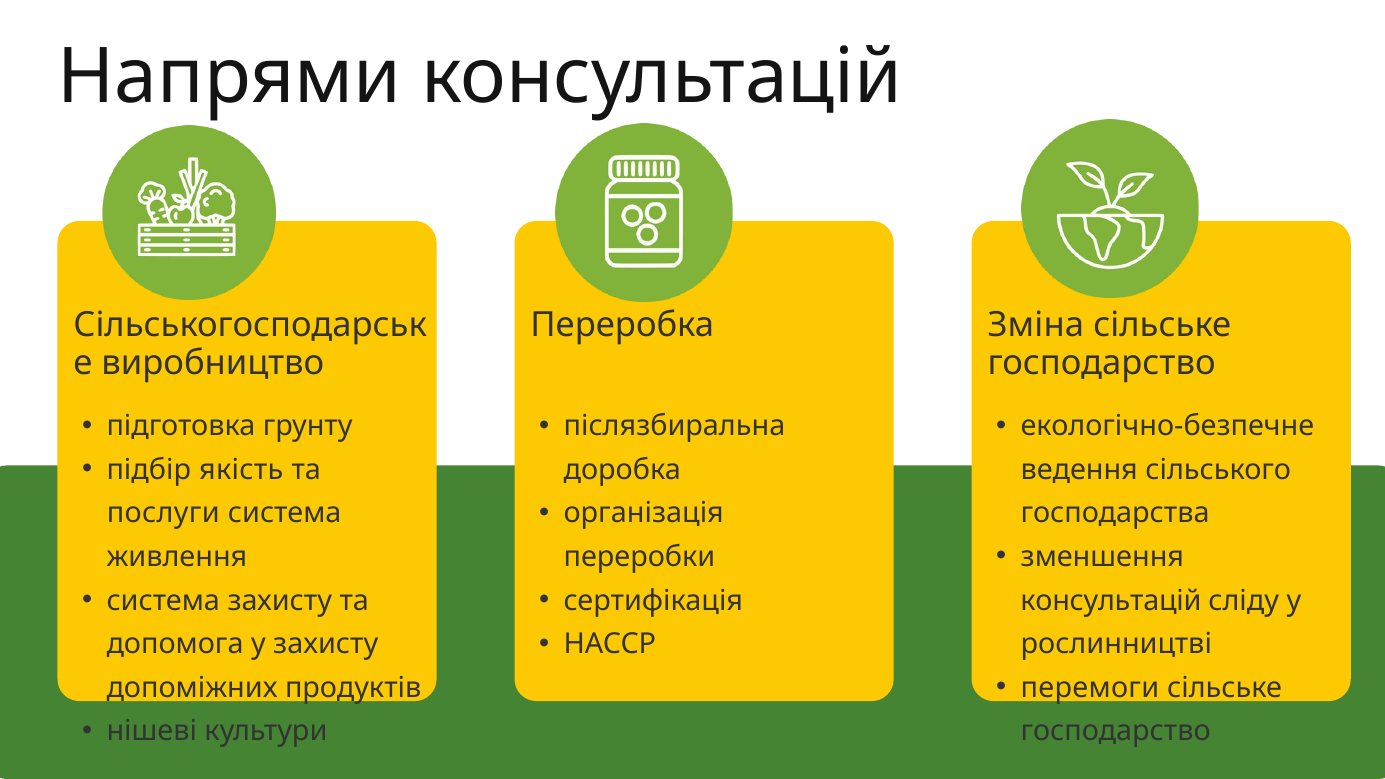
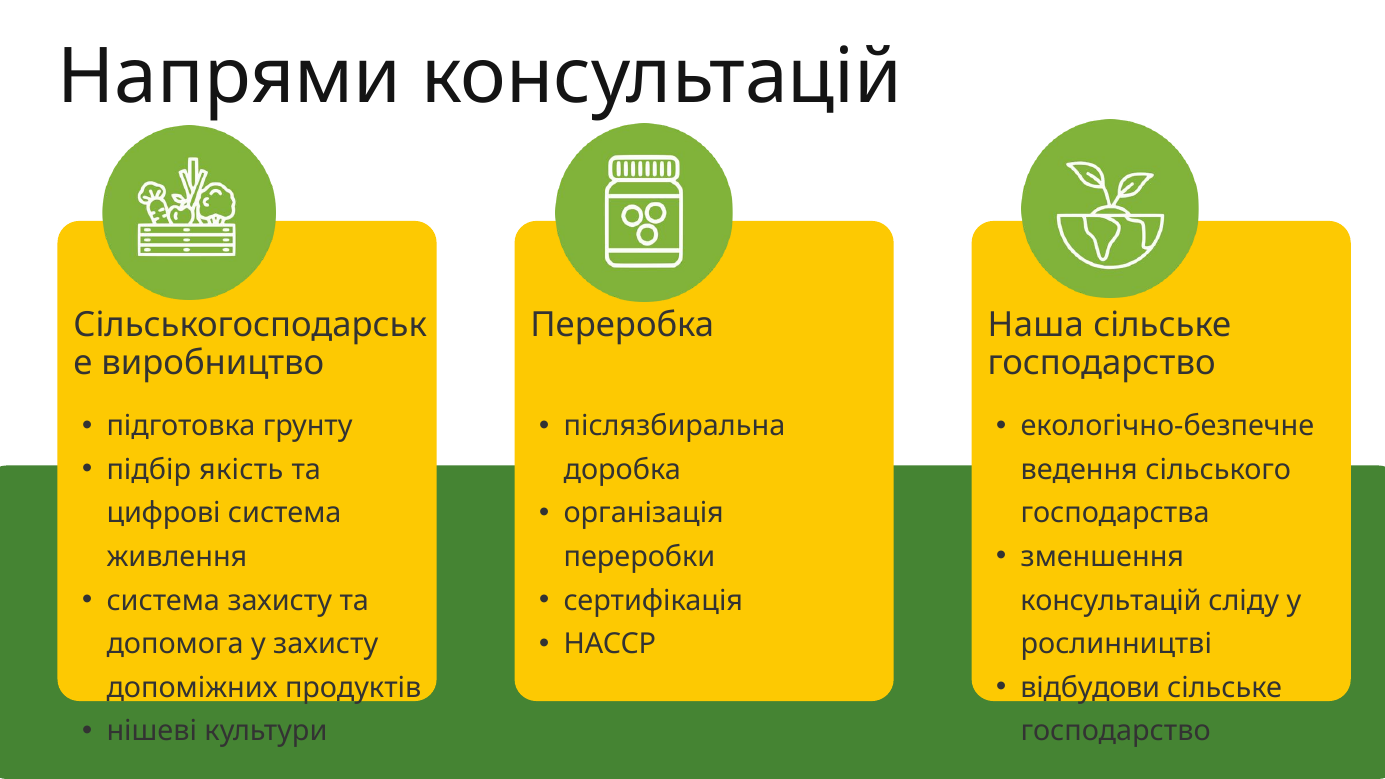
Зміна: Зміна -> Наша
послуги: послуги -> цифрові
перемоги: перемоги -> відбудови
